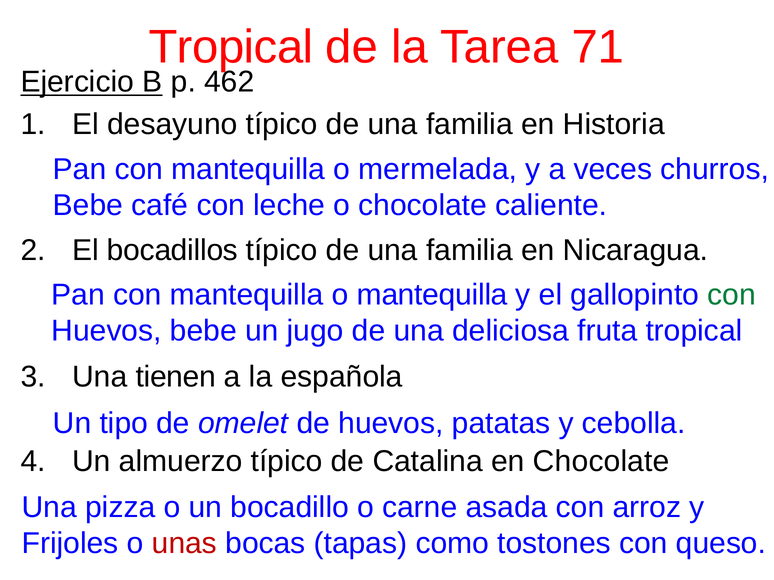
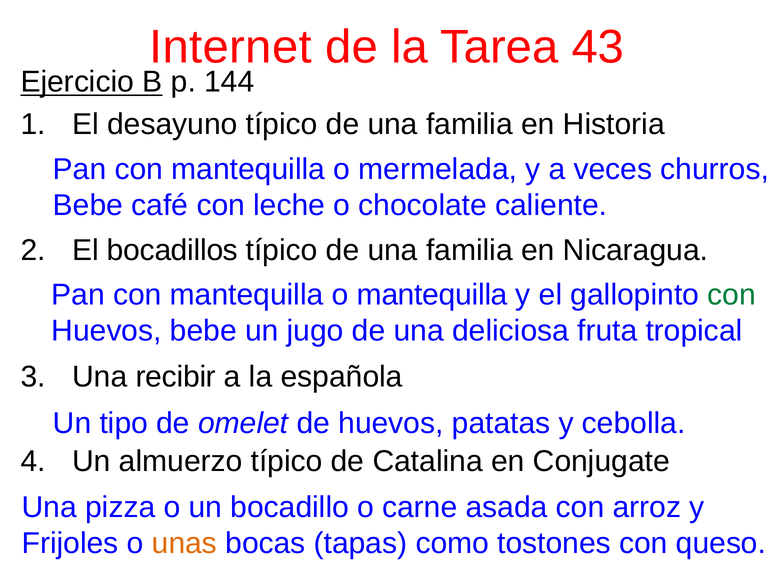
Tropical at (231, 47): Tropical -> Internet
71: 71 -> 43
462: 462 -> 144
tienen: tienen -> recibir
en Chocolate: Chocolate -> Conjugate
unas colour: red -> orange
